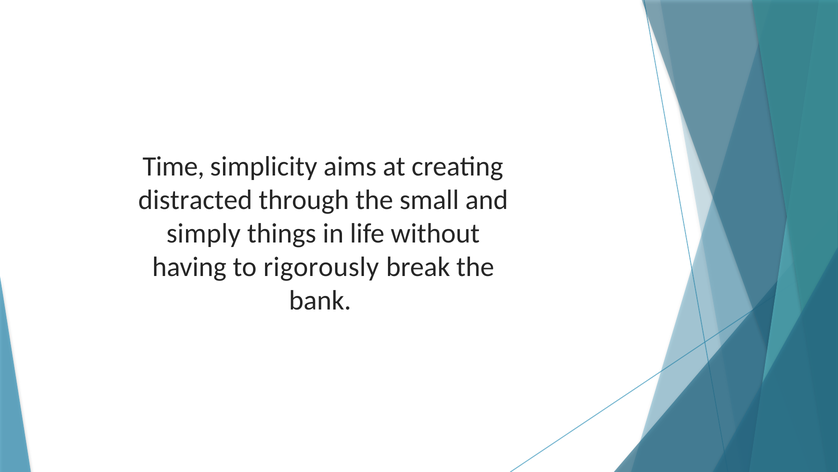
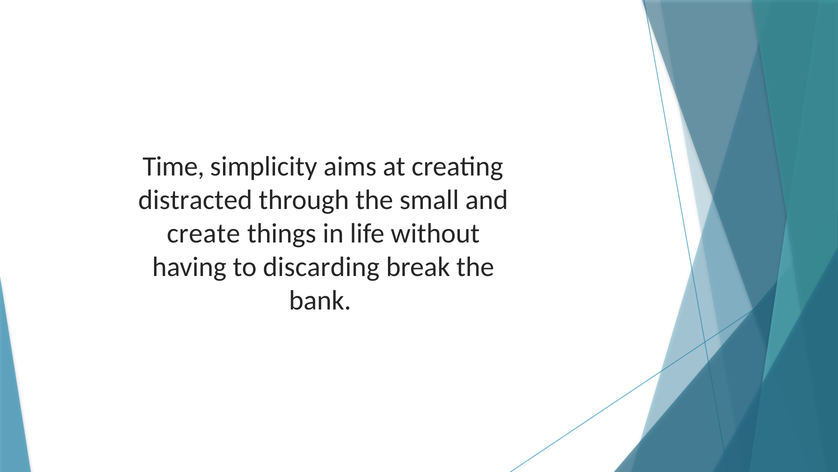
simply: simply -> create
rigorously: rigorously -> discarding
